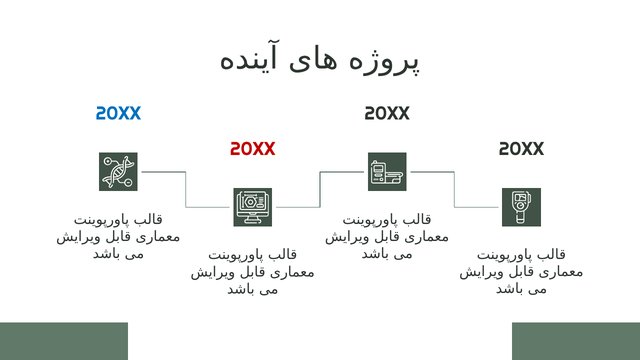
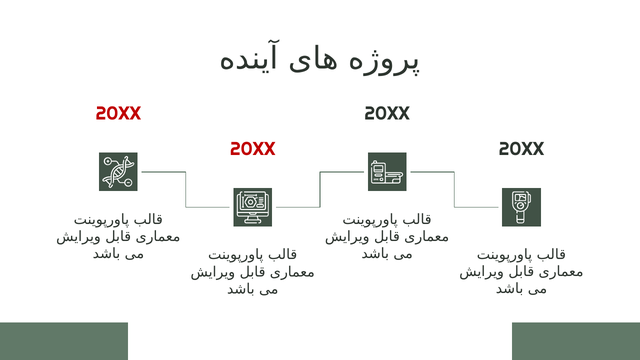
20XX at (118, 114) colour: blue -> red
